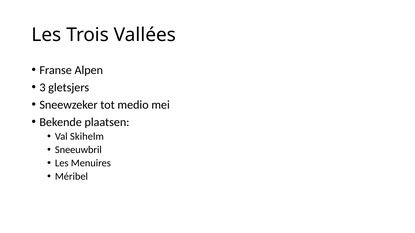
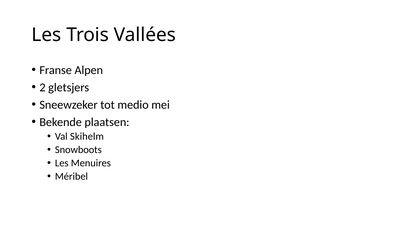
3: 3 -> 2
Sneeuwbril: Sneeuwbril -> Snowboots
